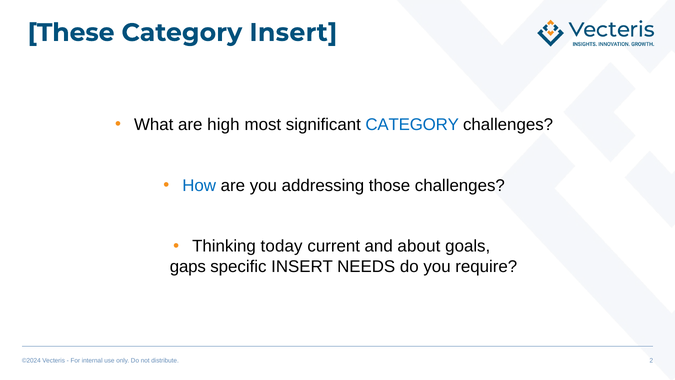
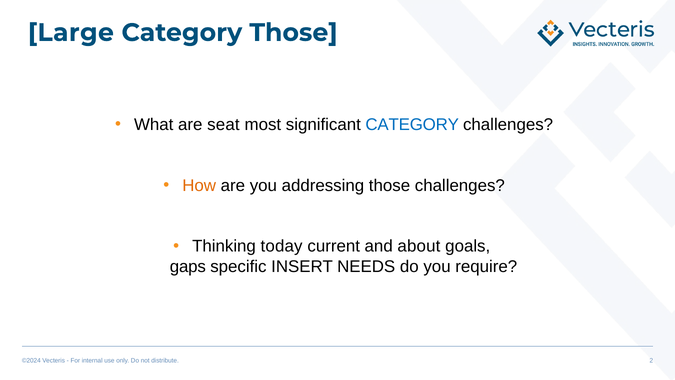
These: These -> Large
Category Insert: Insert -> Those
high: high -> seat
How colour: blue -> orange
